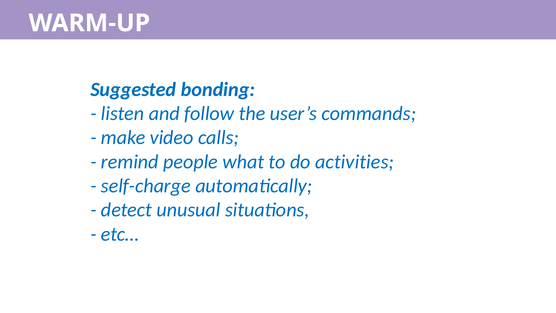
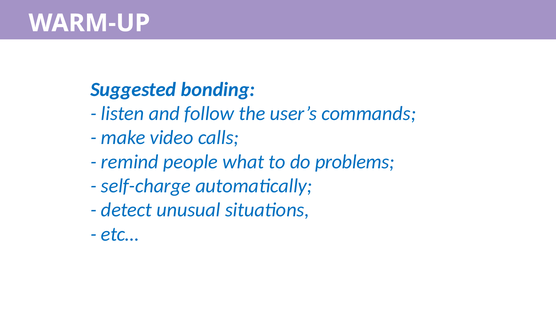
activities: activities -> problems
